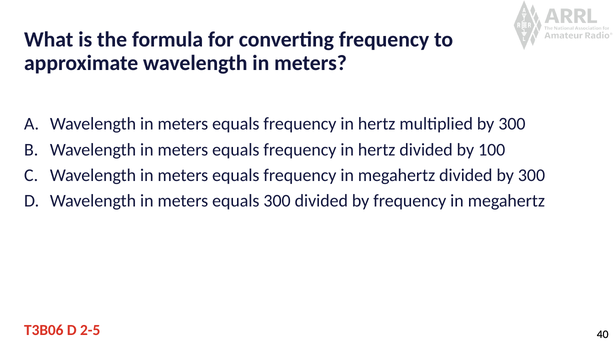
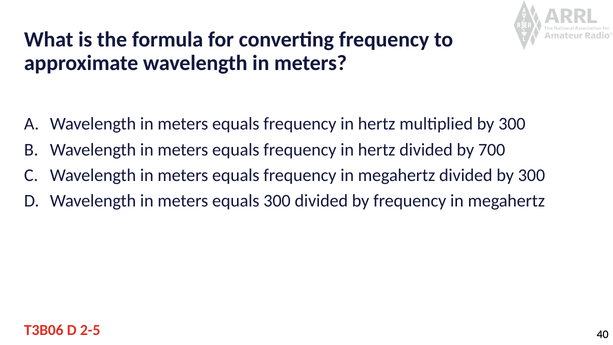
100: 100 -> 700
